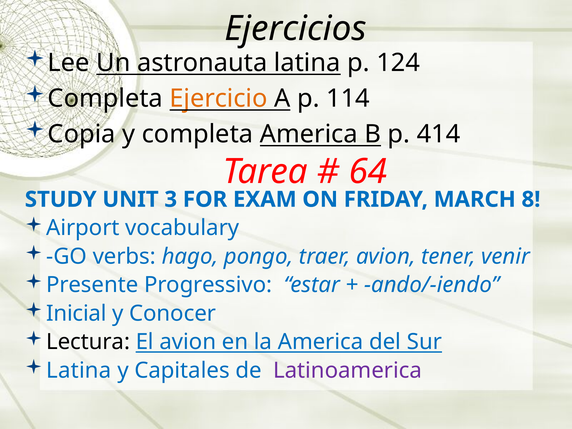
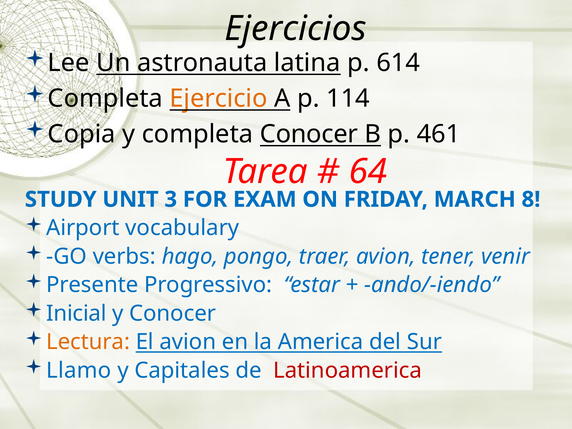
124: 124 -> 614
completa America: America -> Conocer
414: 414 -> 461
Lectura colour: black -> orange
Latina at (79, 370): Latina -> Llamo
Latinoamerica colour: purple -> red
